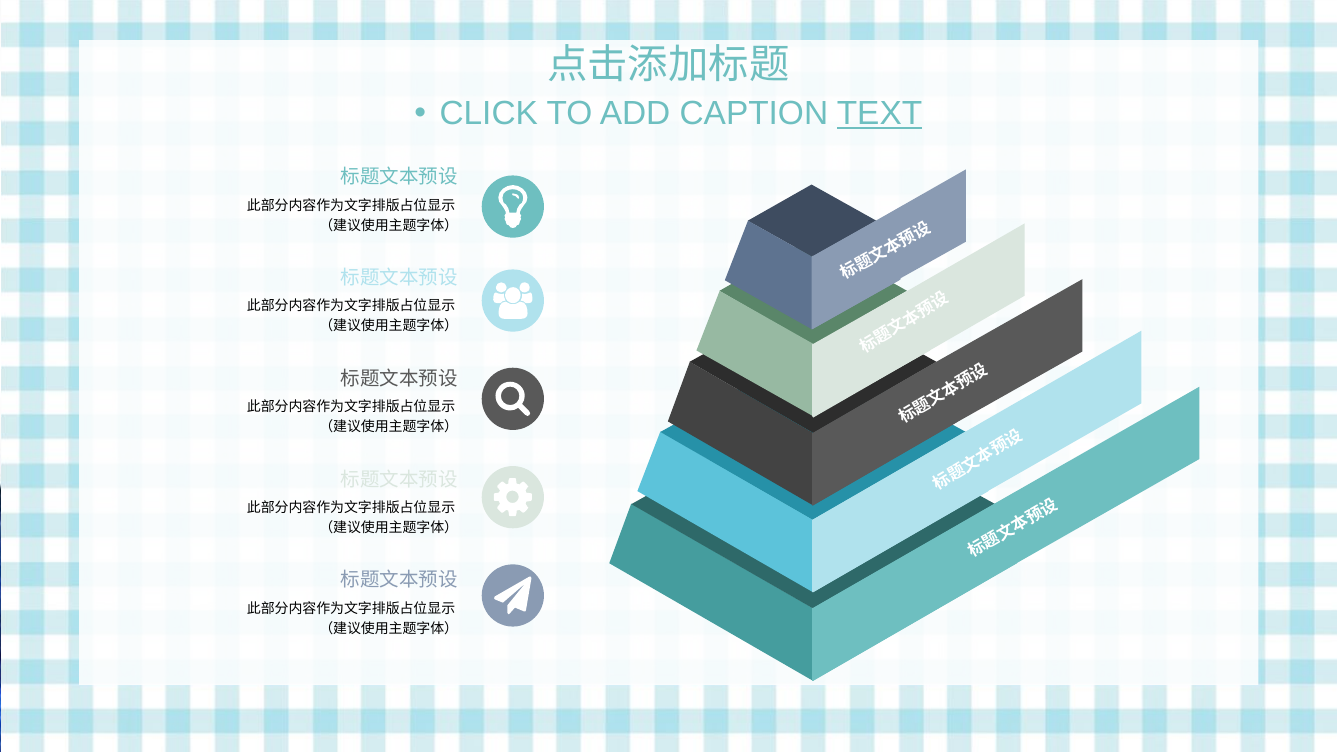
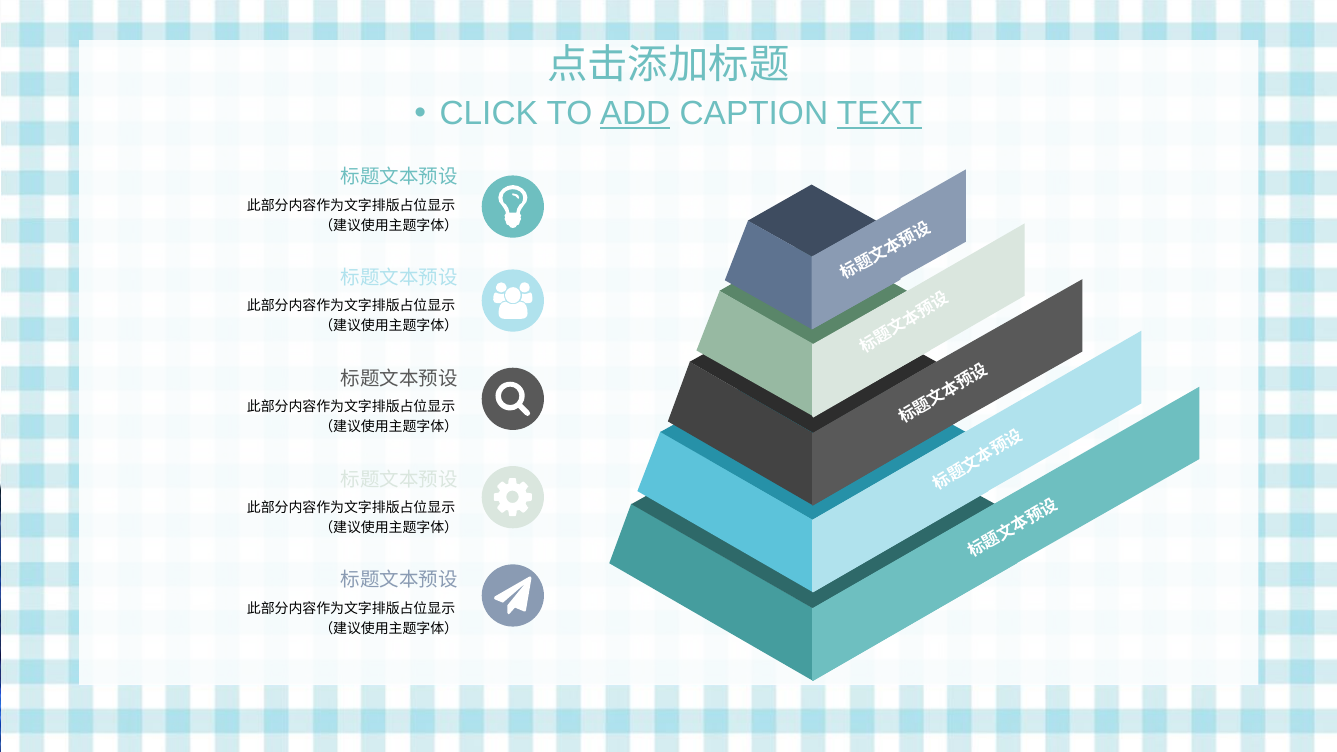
ADD underline: none -> present
